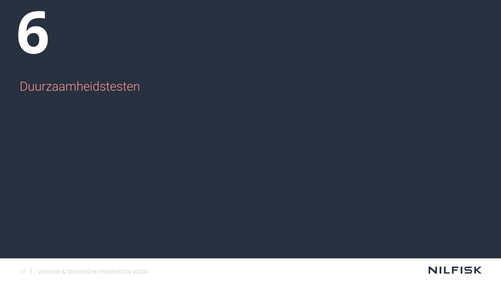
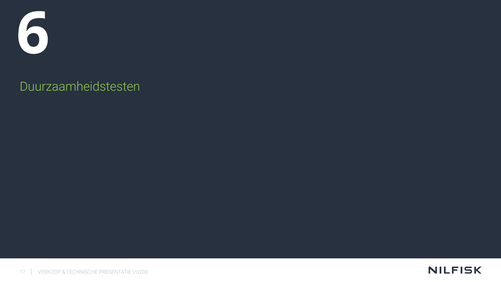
Duurzaamheidstesten colour: pink -> light green
